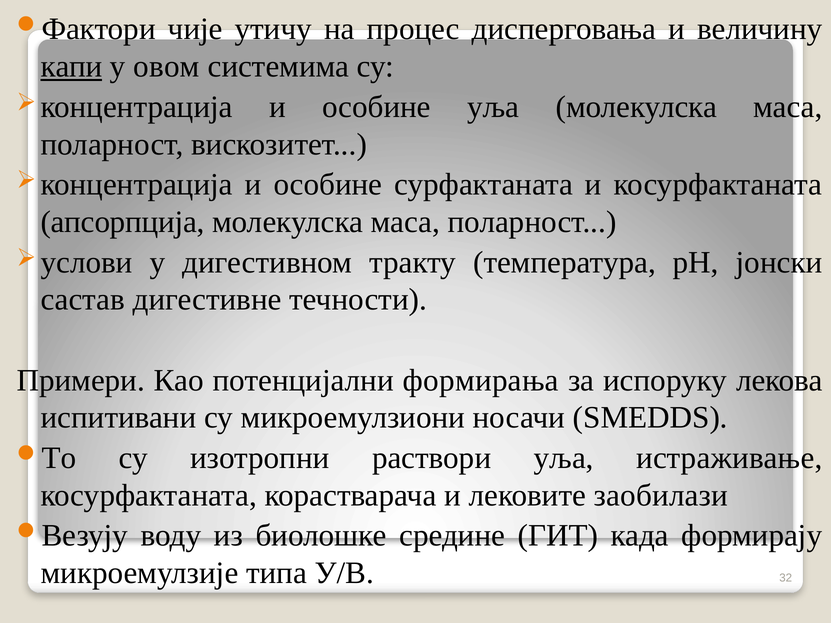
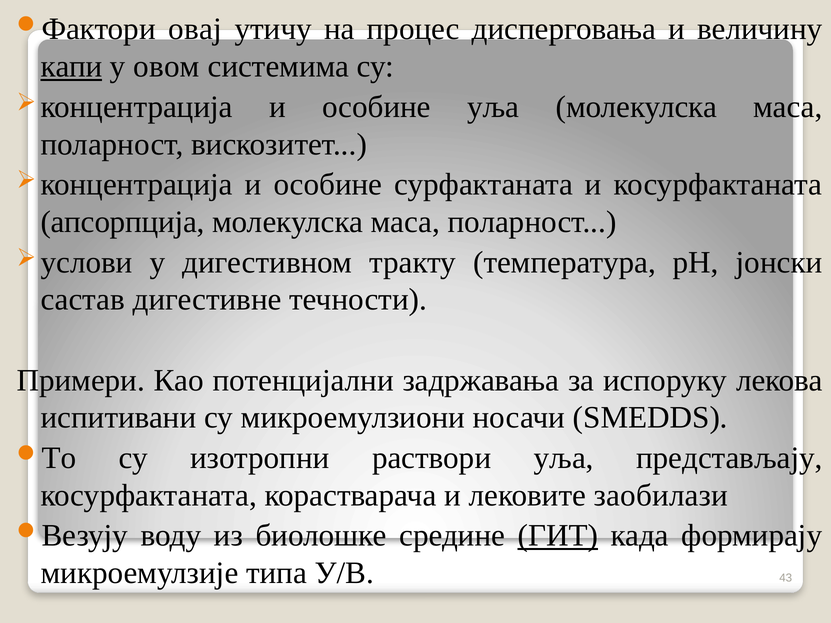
чије: чије -> овај
формирања: формирања -> задржавања
истраживање: истраживање -> представљају
ГИТ underline: none -> present
32: 32 -> 43
